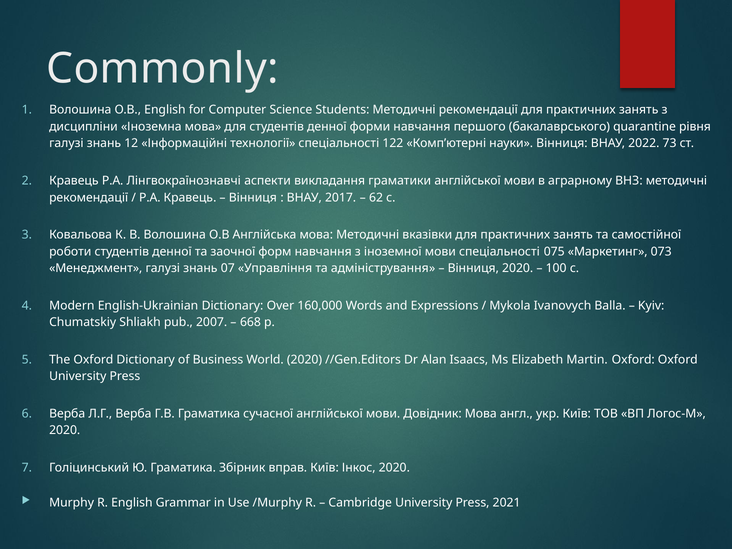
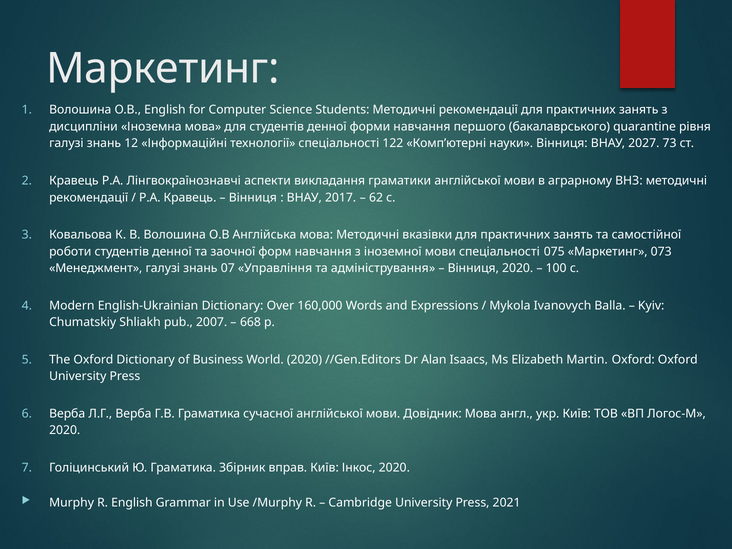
Commonly at (162, 69): Commonly -> Маркетинг
2022: 2022 -> 2027
